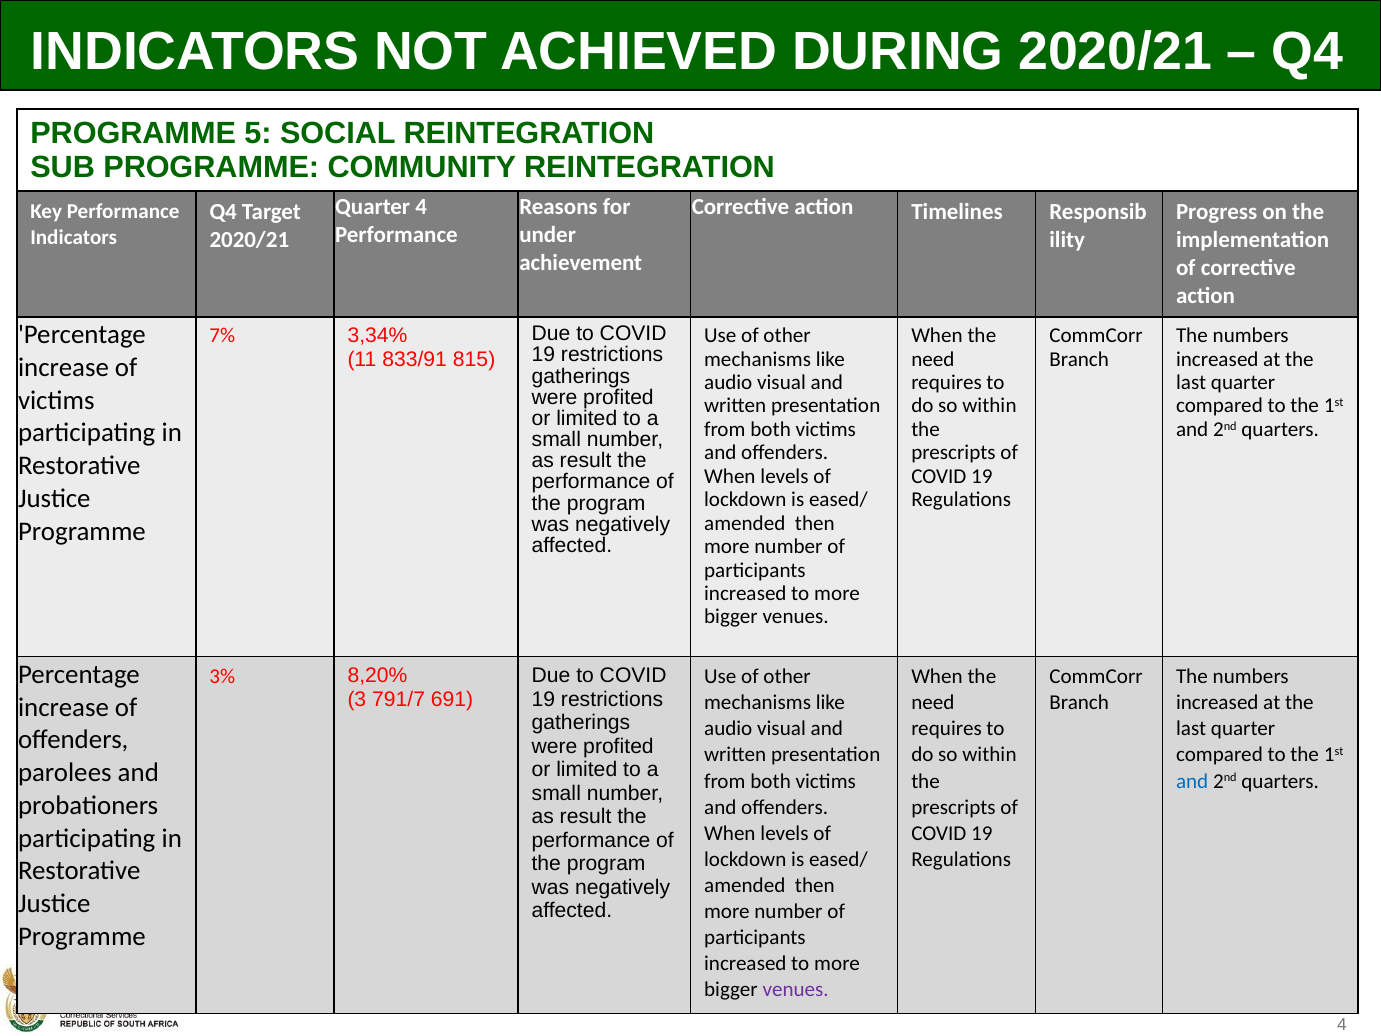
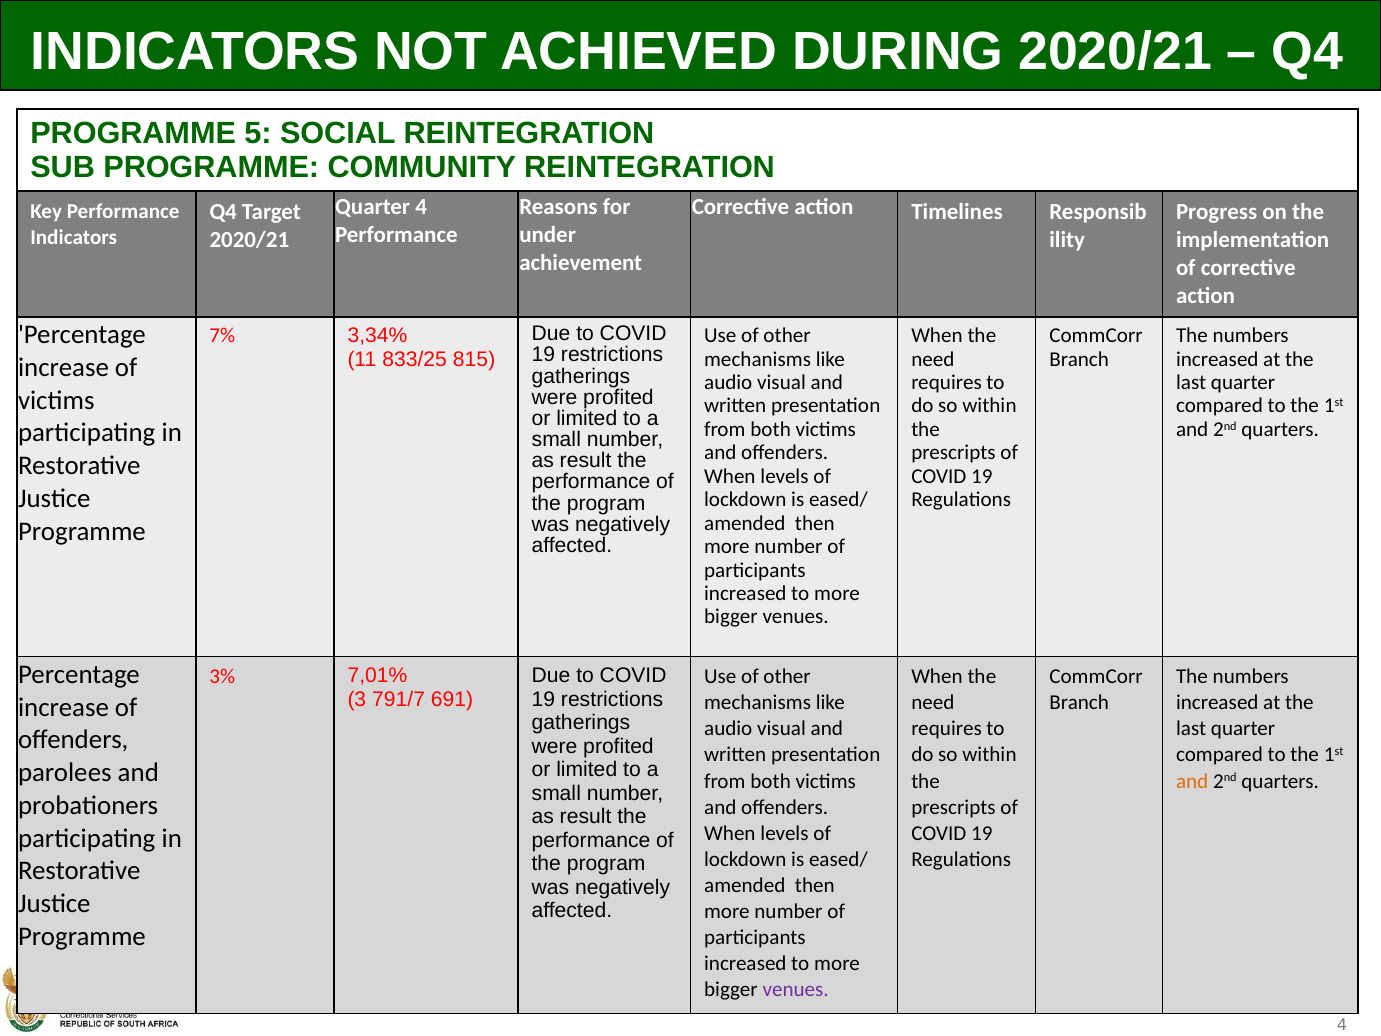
833/91: 833/91 -> 833/25
8,20%: 8,20% -> 7,01%
and at (1192, 781) colour: blue -> orange
